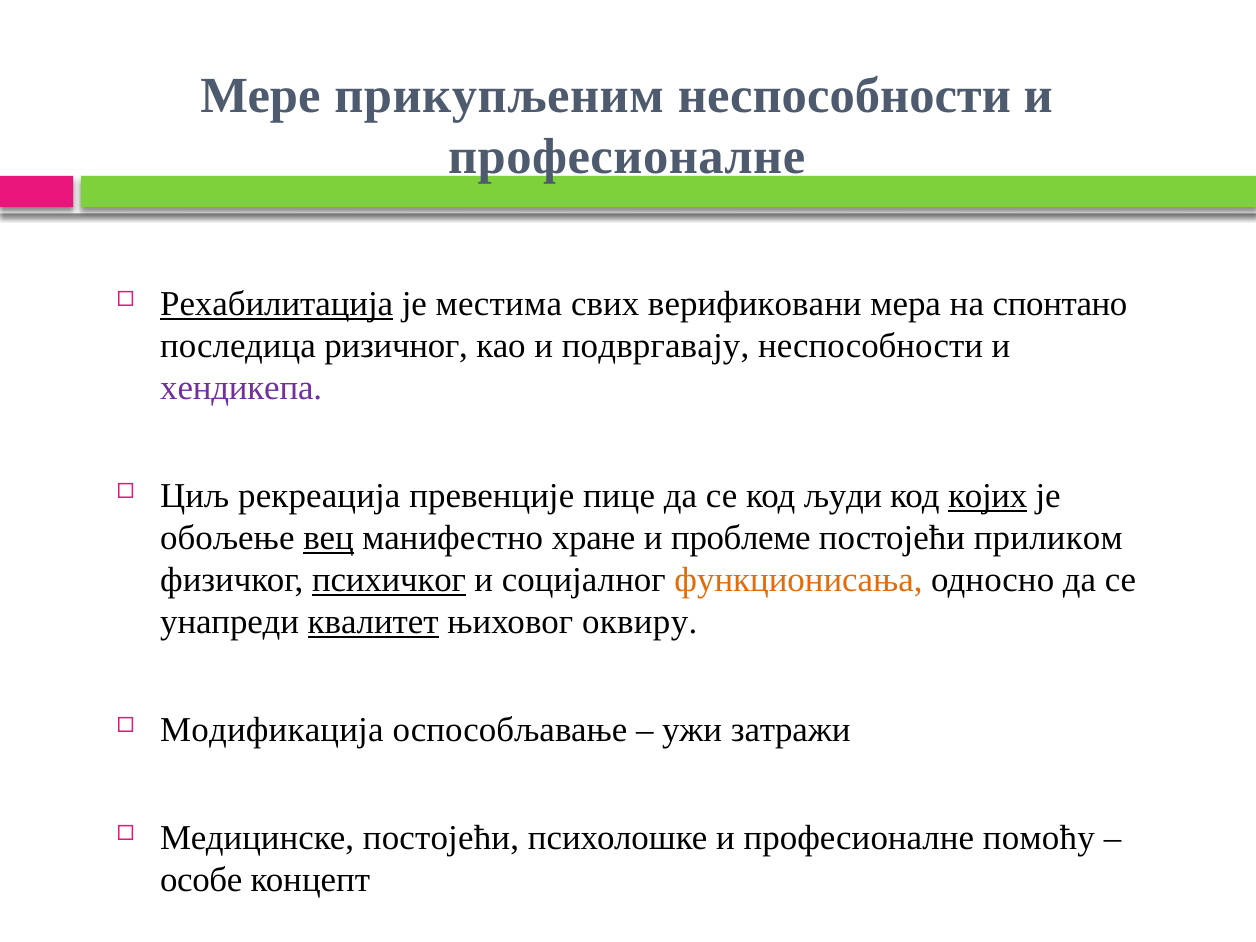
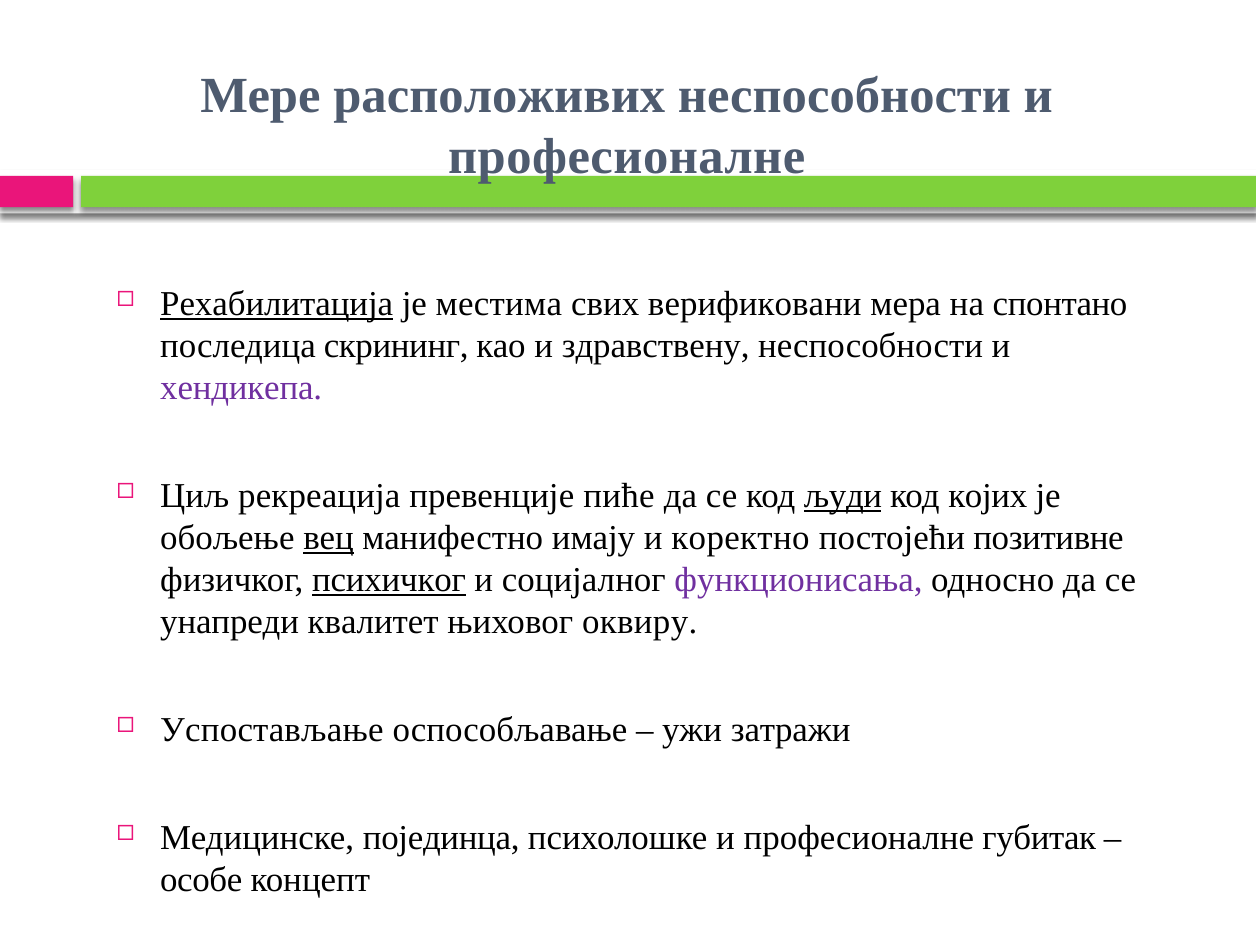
прикупљеним: прикупљеним -> расположивих
ризичног: ризичног -> скрининг
подвргавају: подвргавају -> здравствену
пице: пице -> пиће
људи underline: none -> present
којих underline: present -> none
хране: хране -> имају
проблеме: проблеме -> коректно
приликом: приликом -> позитивне
функционисања colour: orange -> purple
квалитет underline: present -> none
Модификација: Модификација -> Успостављање
Медицинске постојећи: постојећи -> појединца
помоћу: помоћу -> губитак
